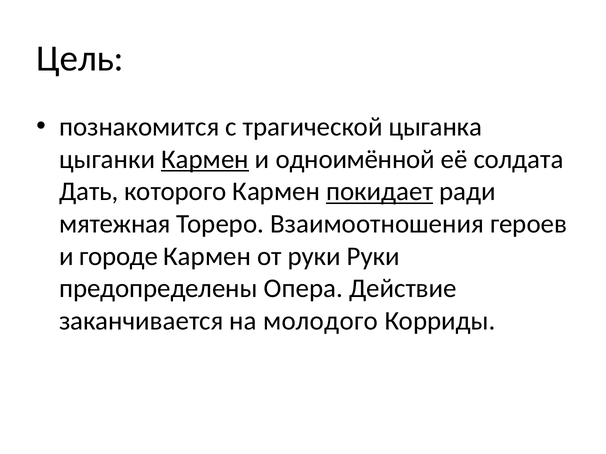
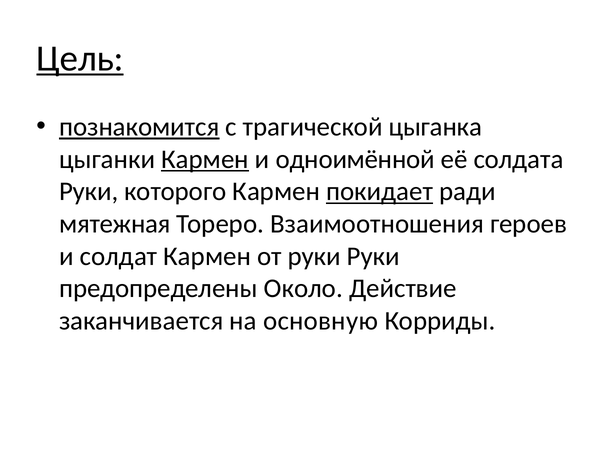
Цель underline: none -> present
познакомится underline: none -> present
Дать at (89, 192): Дать -> Руки
городе: городе -> солдат
Опера: Опера -> Около
молодого: молодого -> основную
